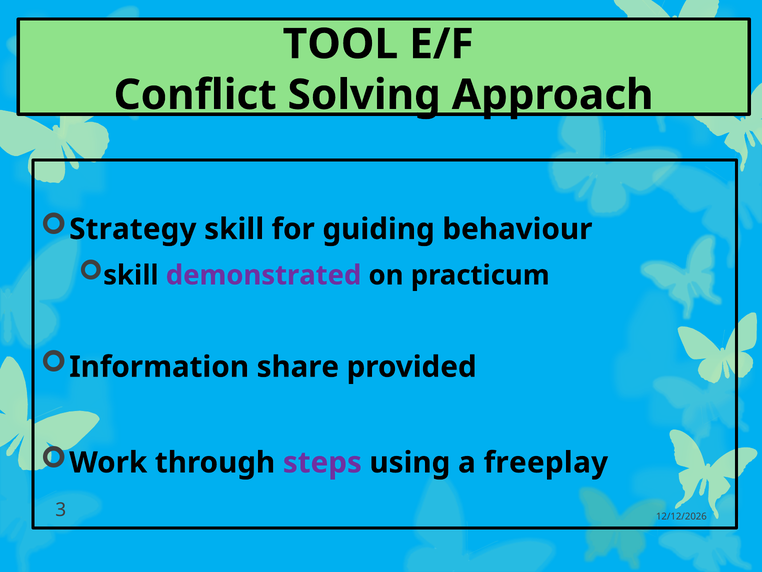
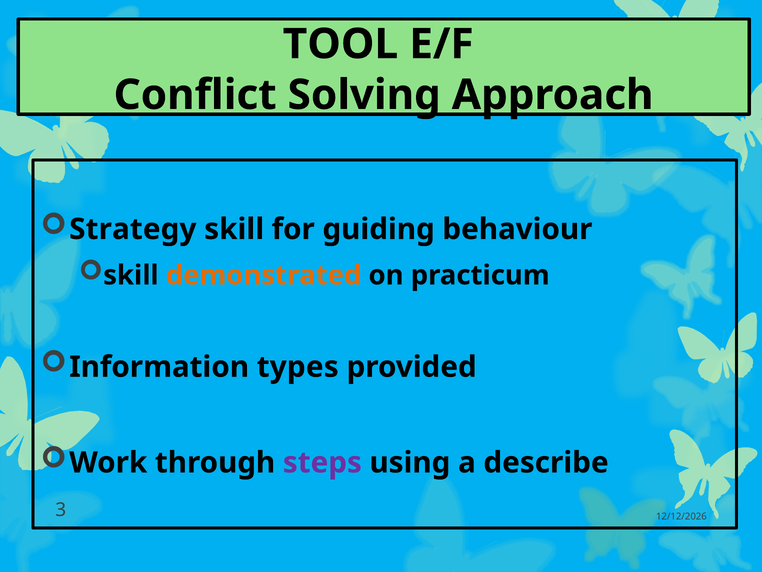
demonstrated colour: purple -> orange
share: share -> types
freeplay: freeplay -> describe
